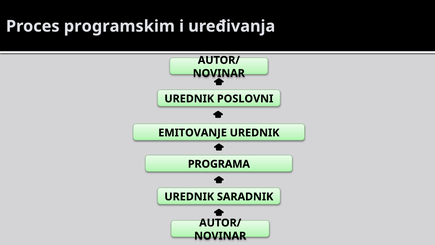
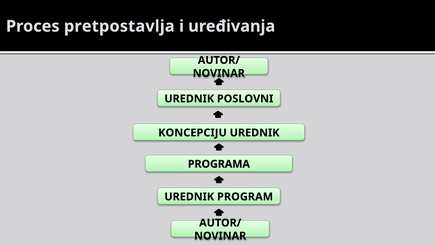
programskim: programskim -> pretpostavlja
EMITOVANJE: EMITOVANJE -> KONCEPCIJU
SARADNIK: SARADNIK -> PROGRAM
